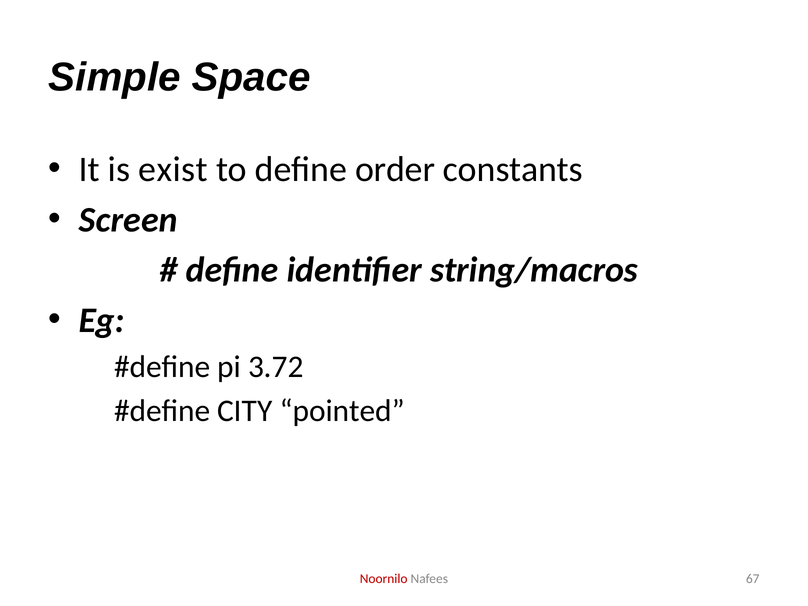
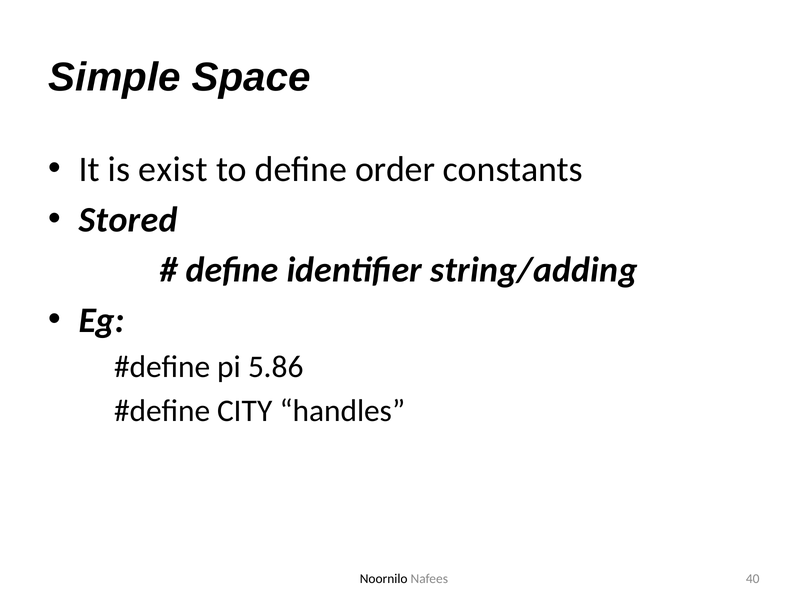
Screen: Screen -> Stored
string/macros: string/macros -> string/adding
3.72: 3.72 -> 5.86
pointed: pointed -> handles
Noornilo colour: red -> black
67: 67 -> 40
